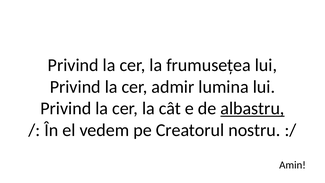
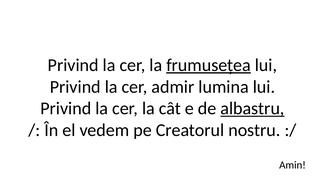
frumusețea underline: none -> present
